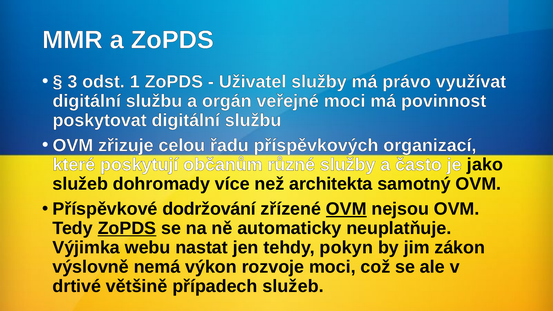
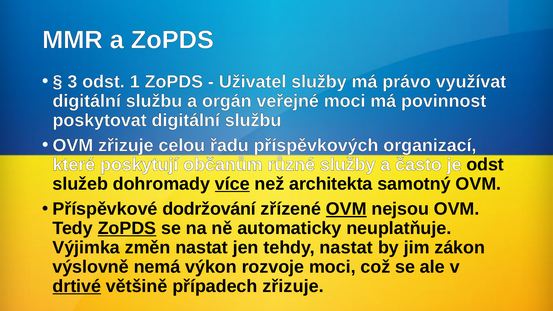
je jako: jako -> odst
více underline: none -> present
webu: webu -> změn
tehdy pokyn: pokyn -> nastat
drtivé underline: none -> present
případech služeb: služeb -> zřizuje
